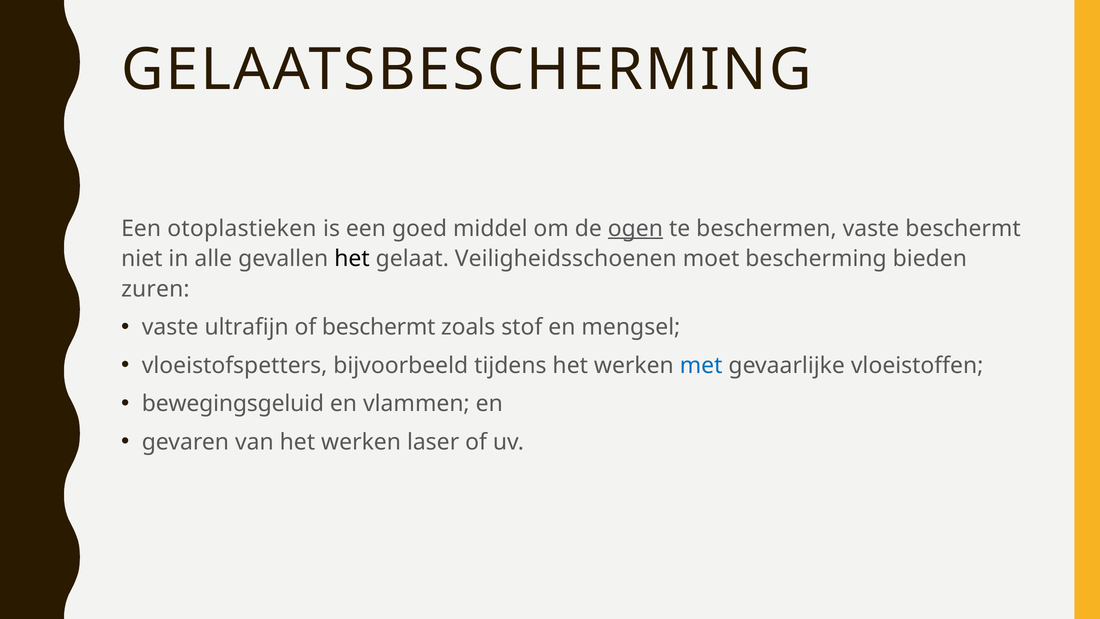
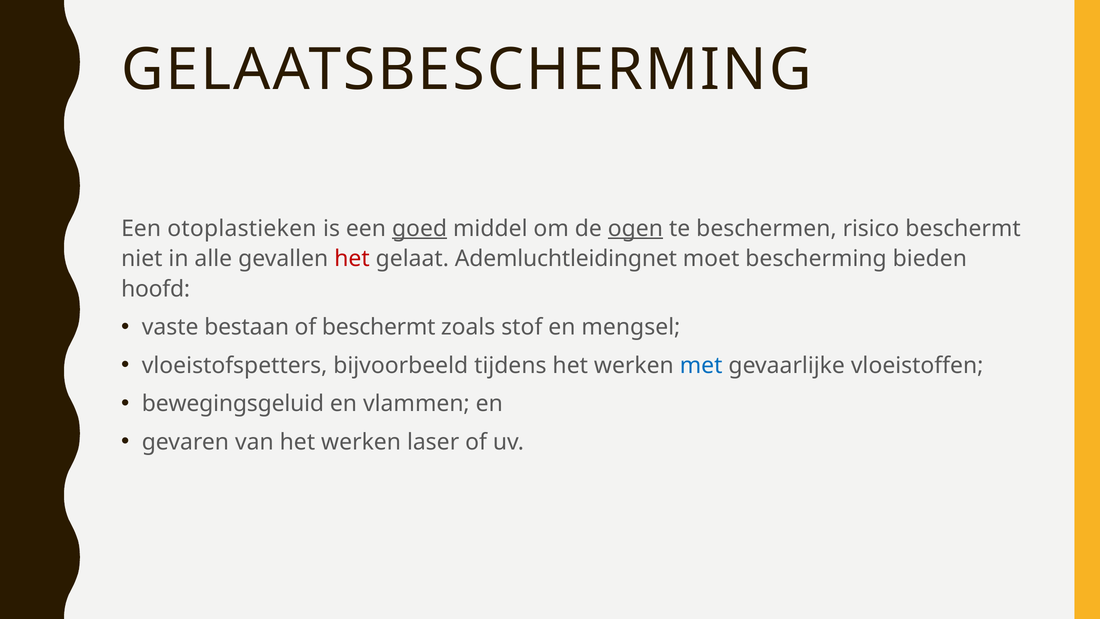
goed underline: none -> present
beschermen vaste: vaste -> risico
het at (352, 259) colour: black -> red
Veiligheidsschoenen: Veiligheidsschoenen -> Ademluchtleidingnet
zuren: zuren -> hoofd
ultrafijn: ultrafijn -> bestaan
